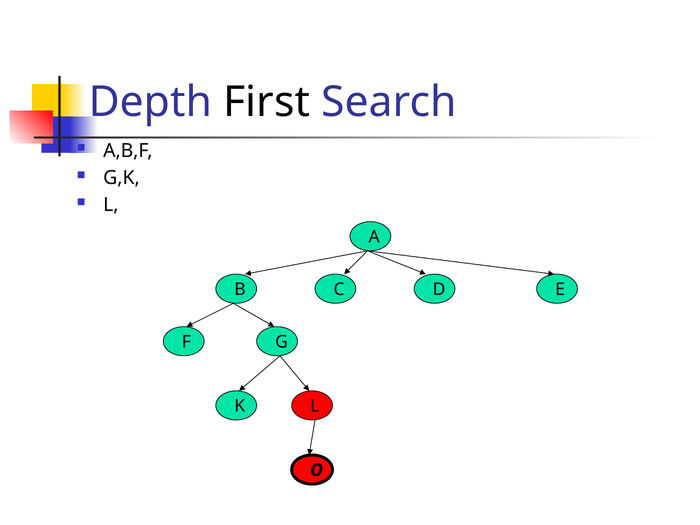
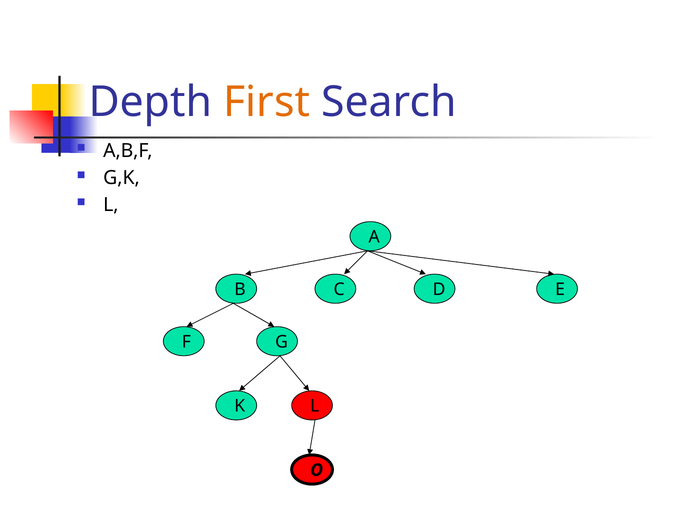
First colour: black -> orange
